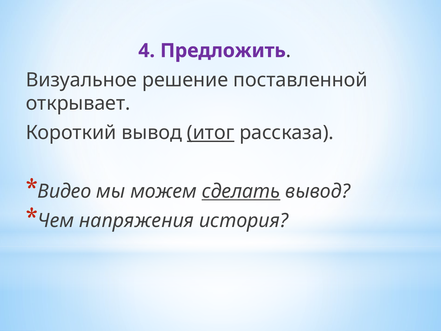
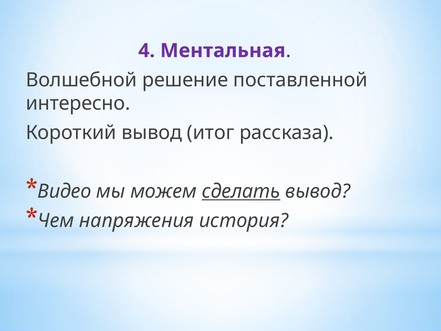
Предложить: Предложить -> Ментальная
Визуальное: Визуальное -> Волшебной
открывает: открывает -> интересно
итог underline: present -> none
